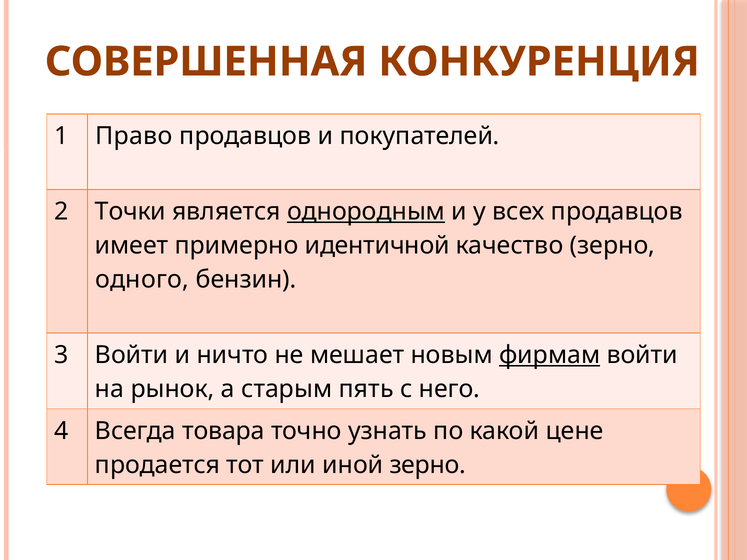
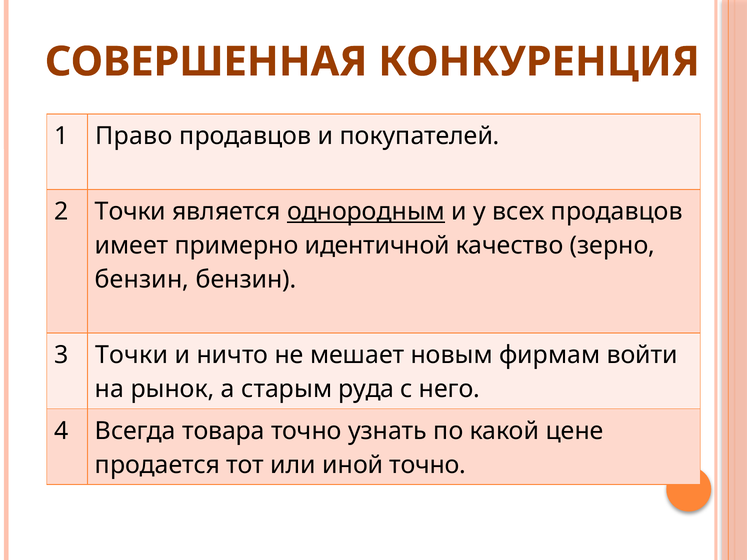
одного at (142, 280): одного -> бензин
3 Войти: Войти -> Точки
фирмам underline: present -> none
пять: пять -> руда
иной зерно: зерно -> точно
